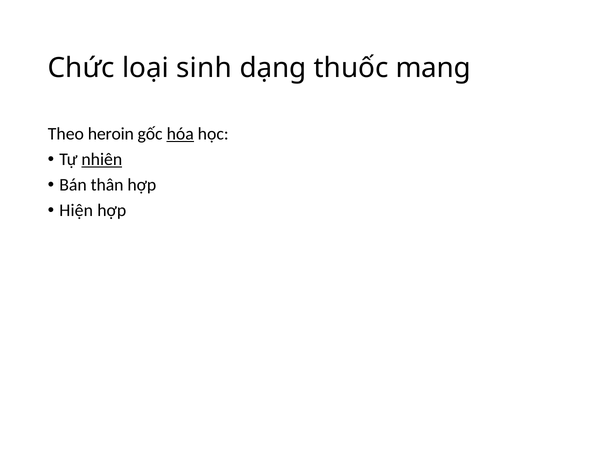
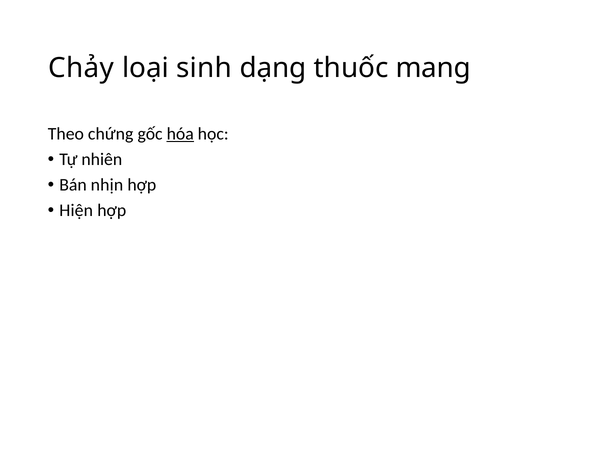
Chức: Chức -> Chảy
heroin: heroin -> chứng
nhiên underline: present -> none
thân: thân -> nhịn
